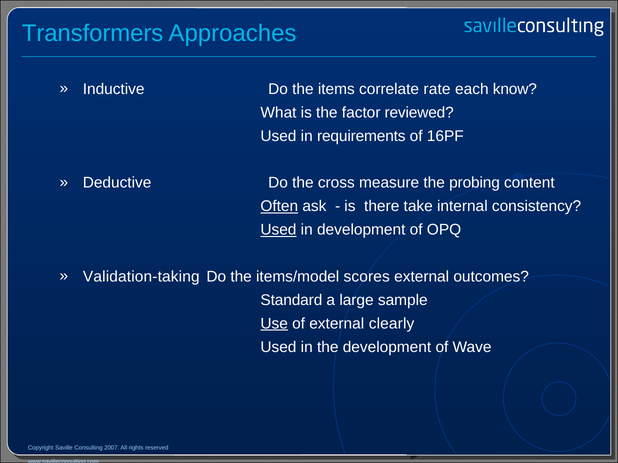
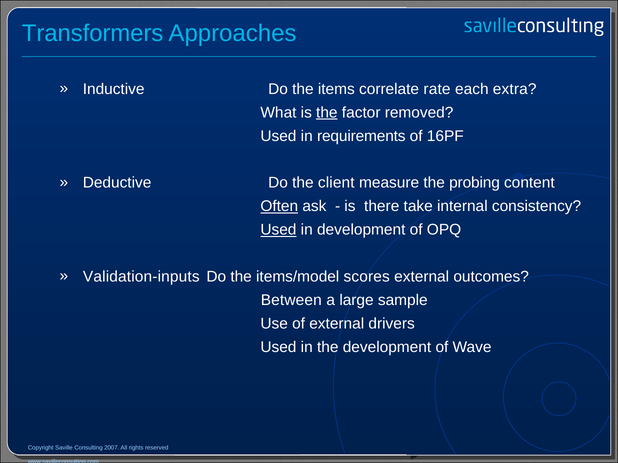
know: know -> extra
the at (327, 113) underline: none -> present
reviewed: reviewed -> removed
cross: cross -> client
Validation-taking: Validation-taking -> Validation-inputs
Standard: Standard -> Between
Use underline: present -> none
clearly: clearly -> drivers
